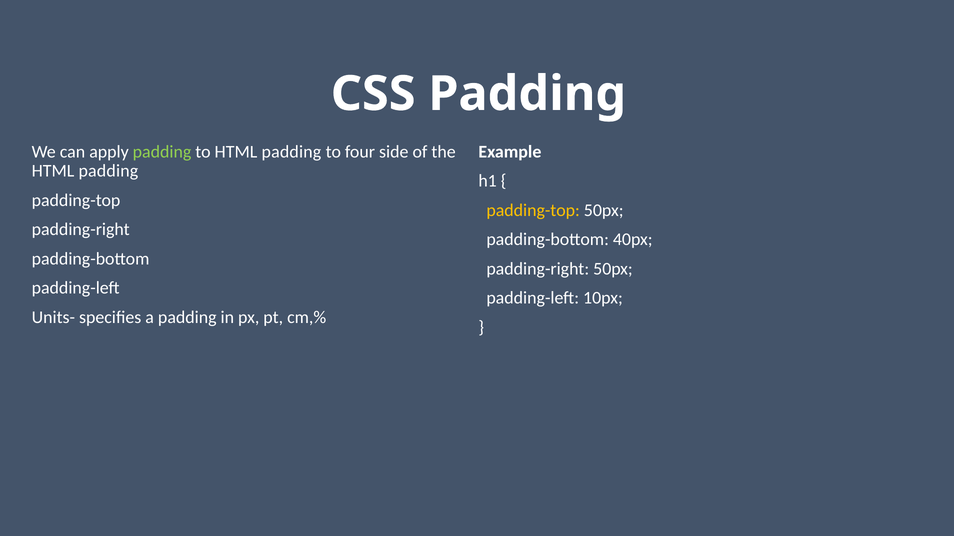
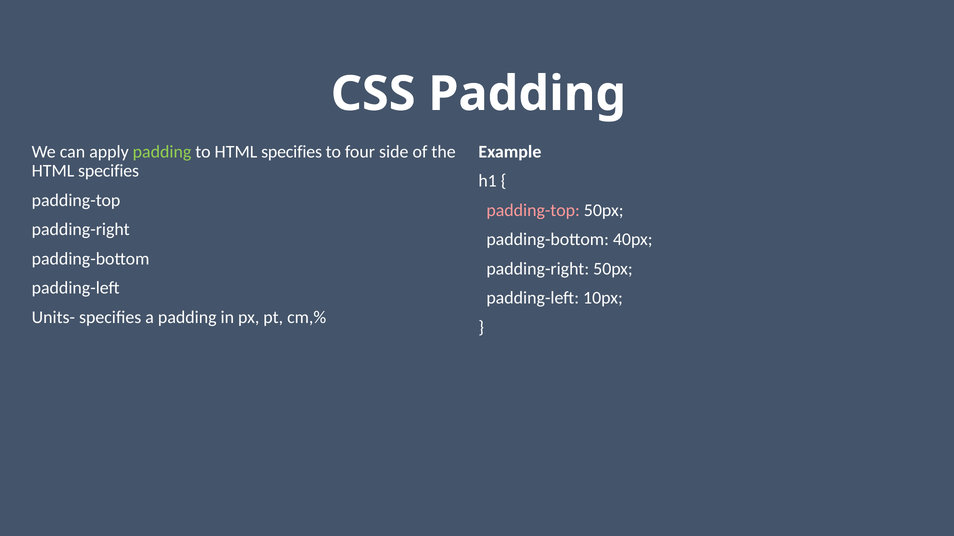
to HTML padding: padding -> specifies
padding at (108, 171): padding -> specifies
padding-top at (533, 210) colour: yellow -> pink
